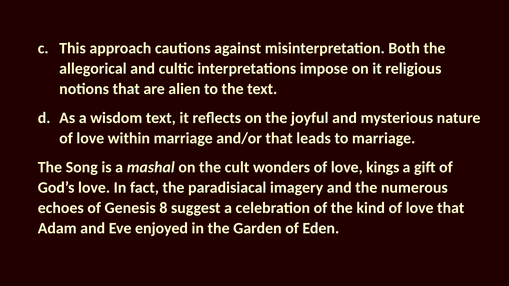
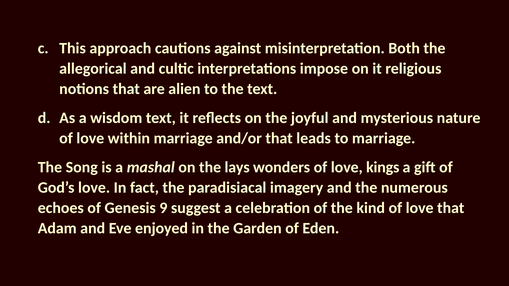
cult: cult -> lays
8: 8 -> 9
